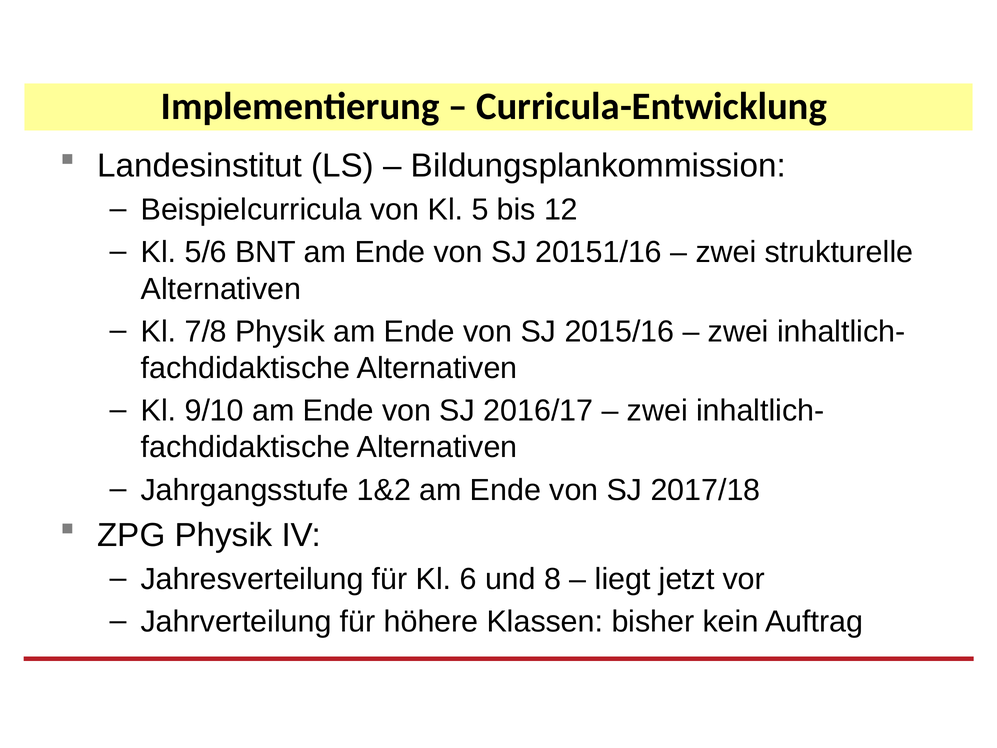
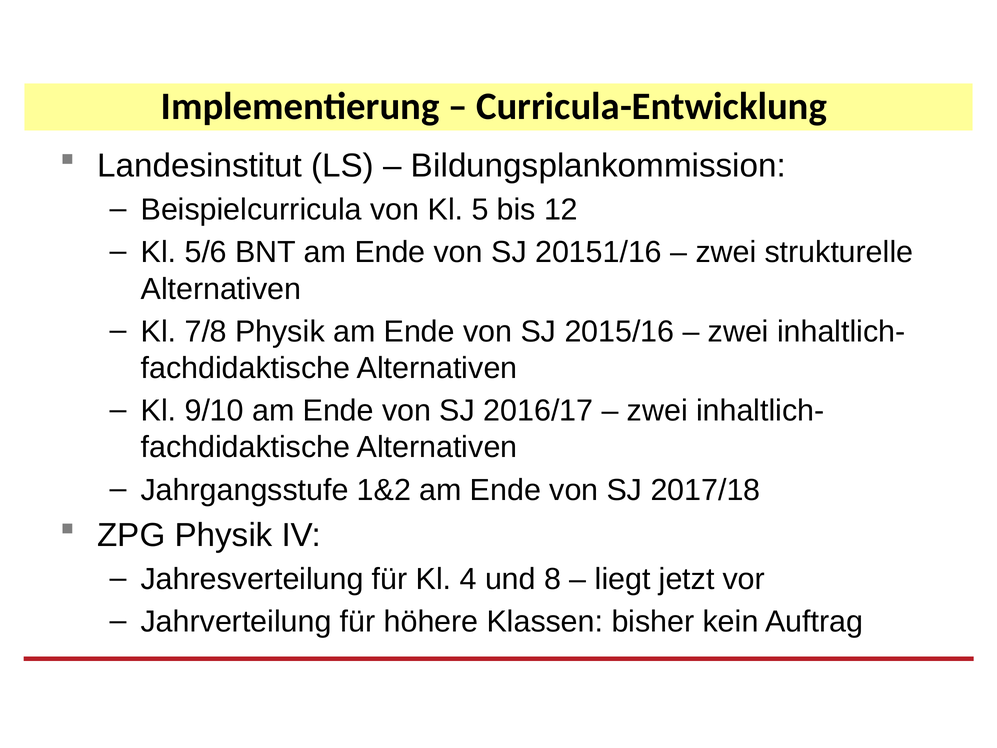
6: 6 -> 4
